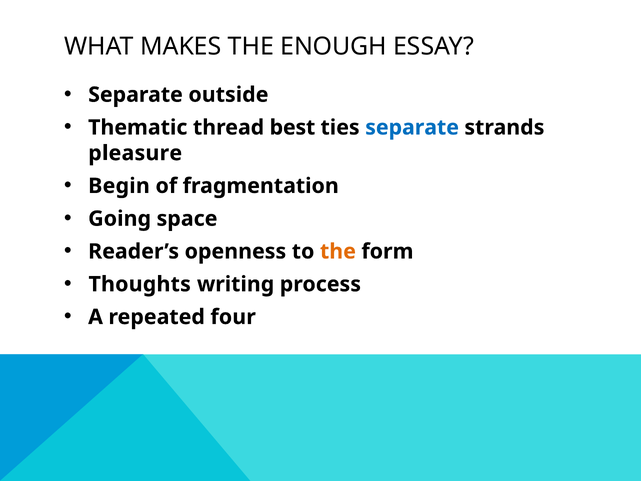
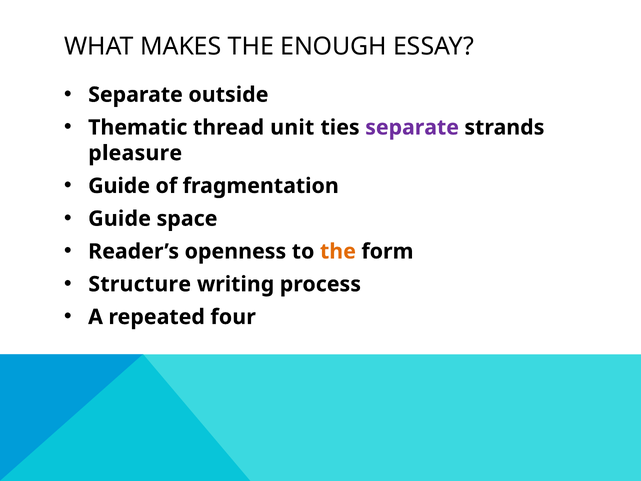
best: best -> unit
separate at (412, 127) colour: blue -> purple
Begin at (119, 186): Begin -> Guide
Going at (120, 219): Going -> Guide
Thoughts: Thoughts -> Structure
